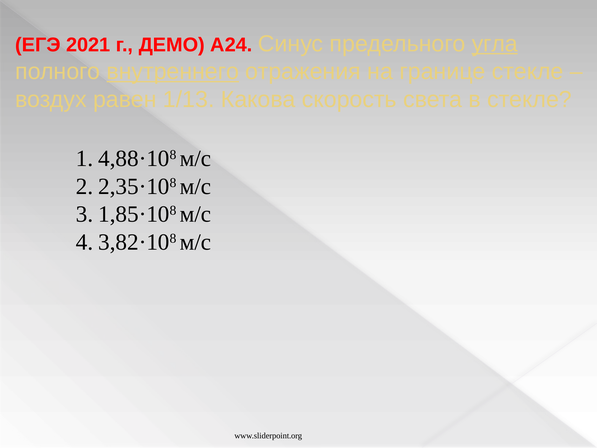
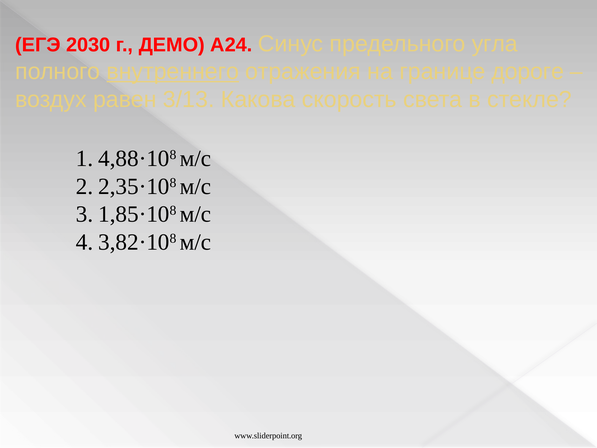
2021: 2021 -> 2030
угла underline: present -> none
границе стекле: стекле -> дороге
1/13: 1/13 -> 3/13
